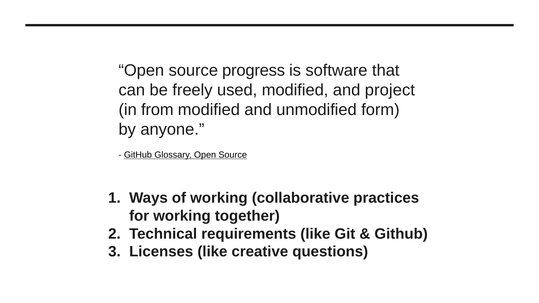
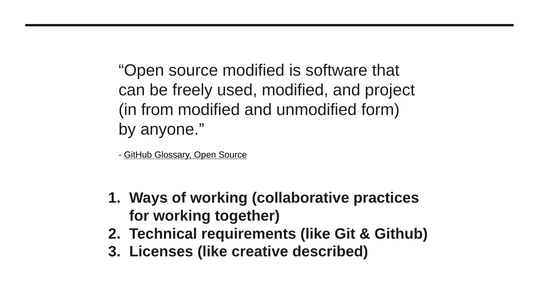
source progress: progress -> modified
questions: questions -> described
